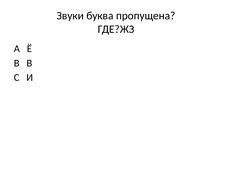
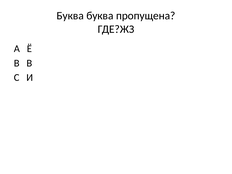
Звуки at (70, 16): Звуки -> Буква
